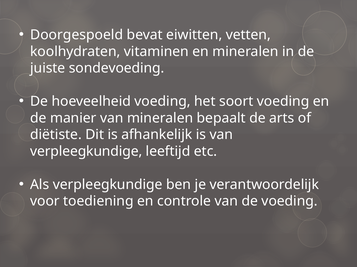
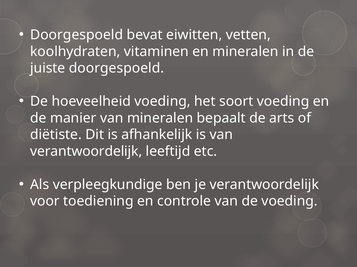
juiste sondevoeding: sondevoeding -> doorgespoeld
verpleegkundige at (86, 152): verpleegkundige -> verantwoordelijk
